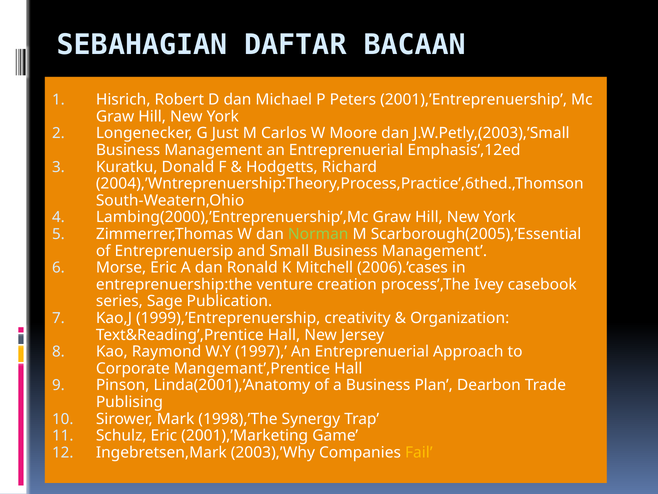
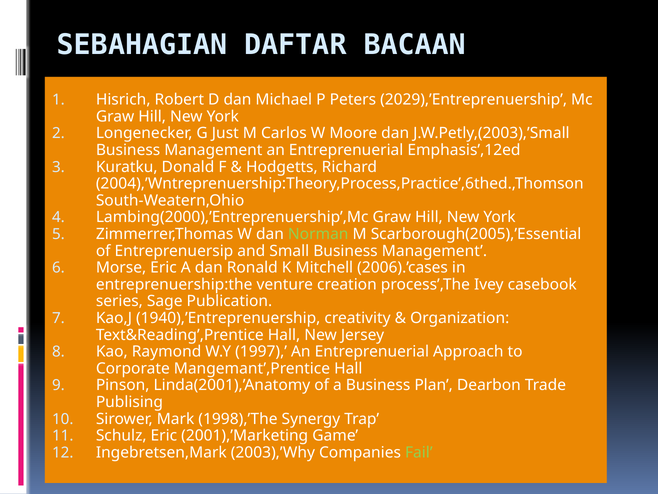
2001),’Entreprenuership: 2001),’Entreprenuership -> 2029),’Entreprenuership
1999),’Entreprenuership: 1999),’Entreprenuership -> 1940),’Entreprenuership
Fail colour: yellow -> light green
